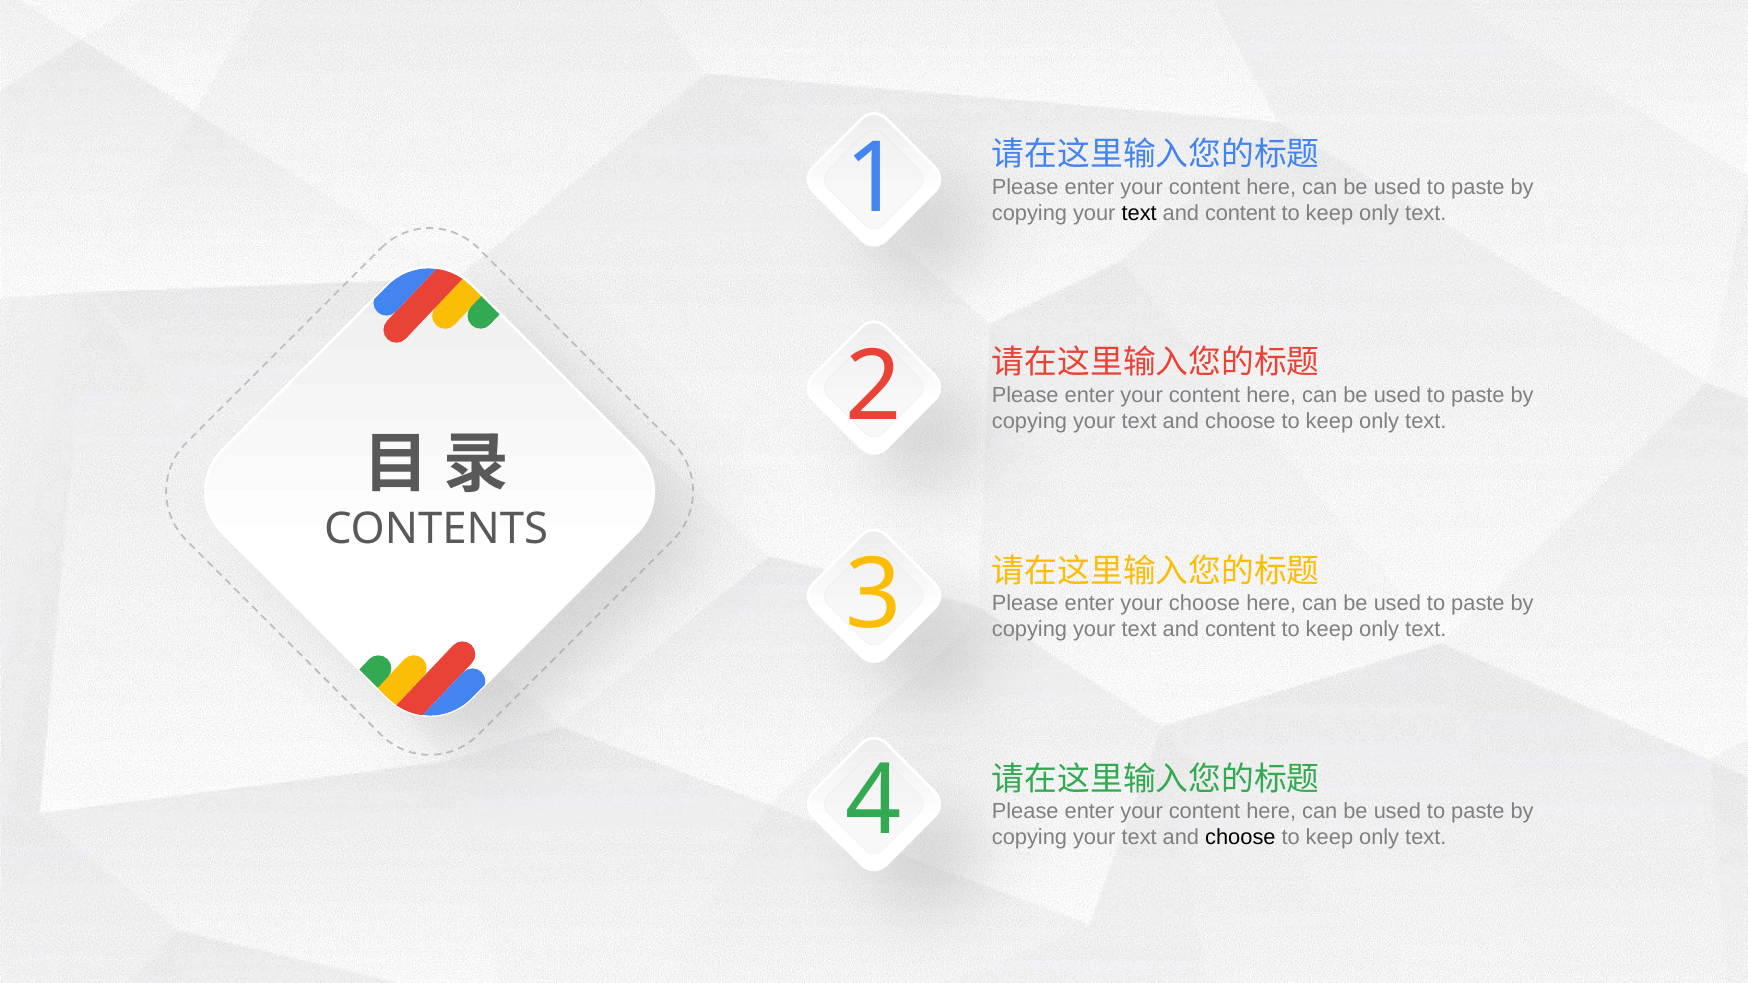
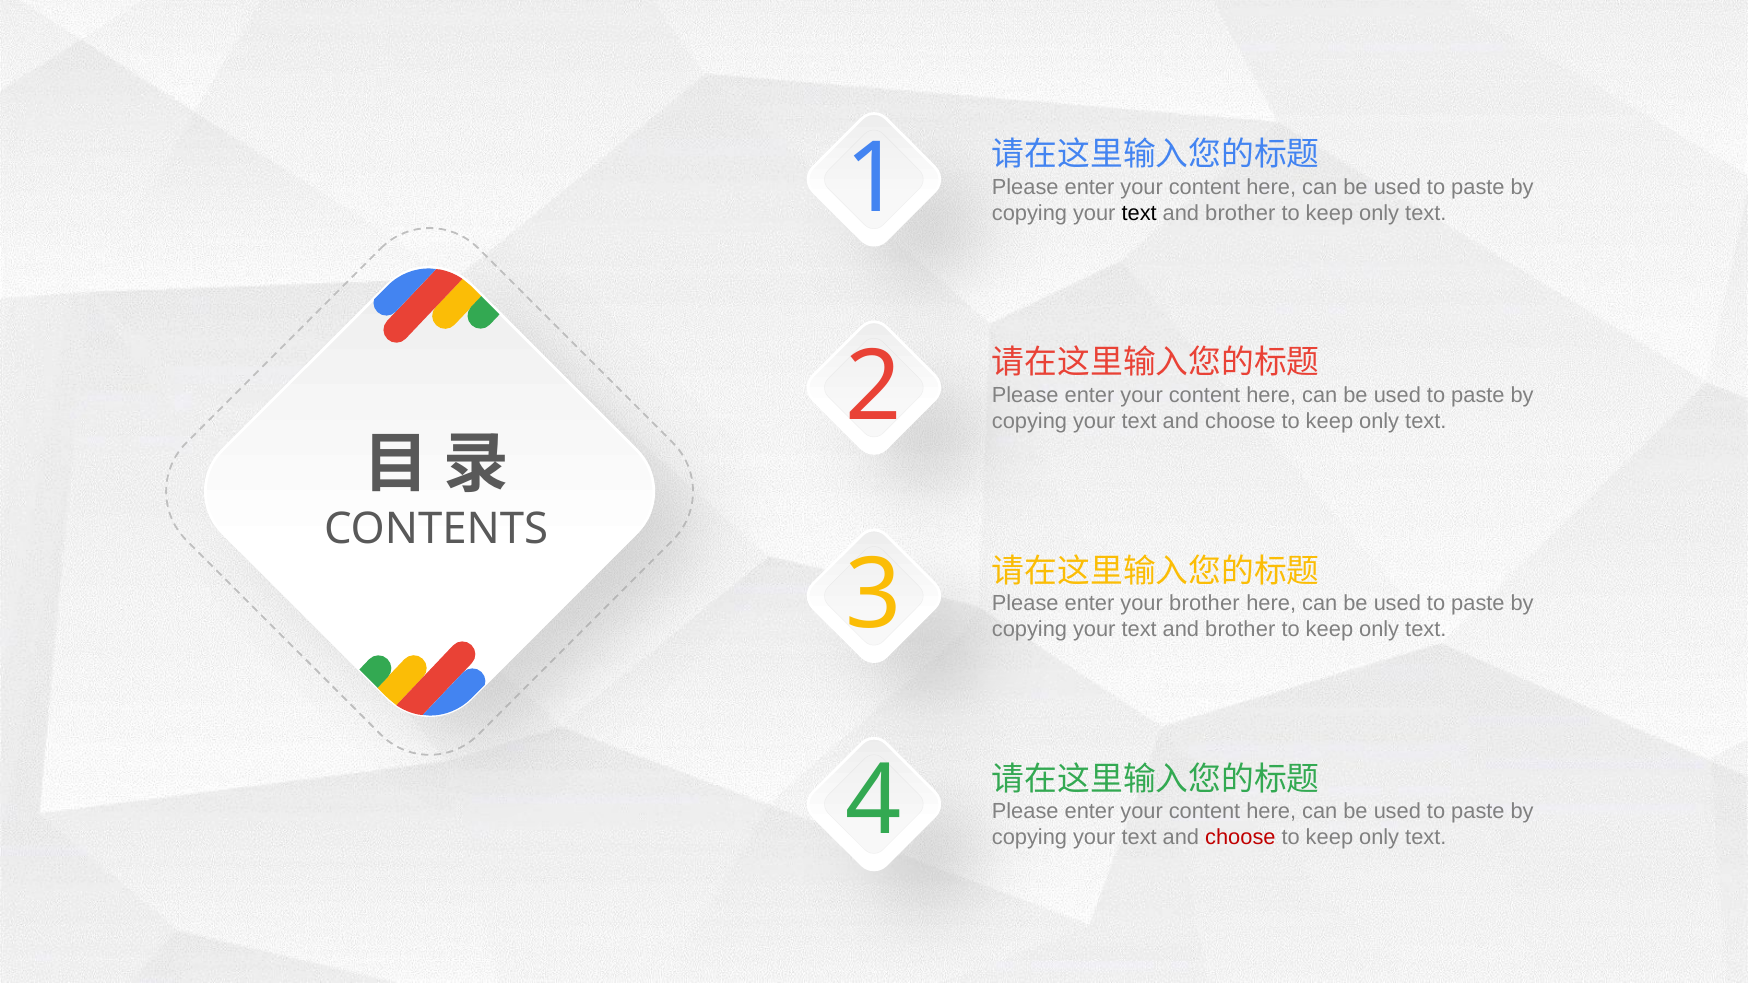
content at (1240, 213): content -> brother
your choose: choose -> brother
content at (1240, 630): content -> brother
choose at (1240, 838) colour: black -> red
